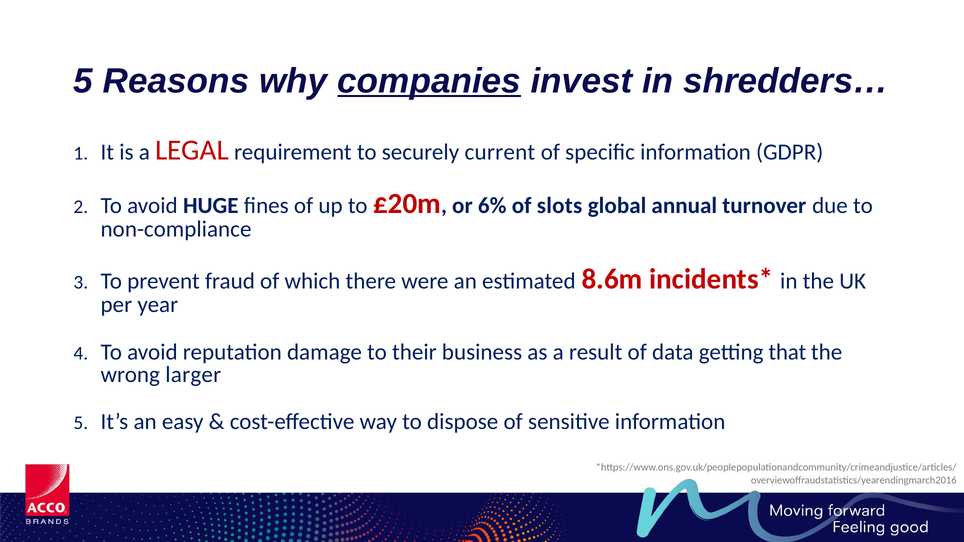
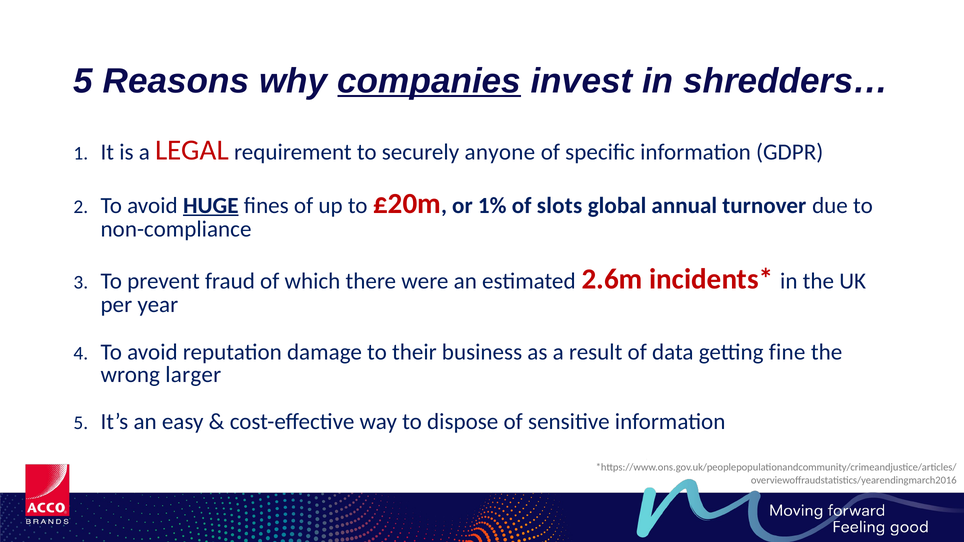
current: current -> anyone
HUGE underline: none -> present
6%: 6% -> 1%
8.6m: 8.6m -> 2.6m
that: that -> fine
